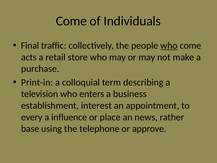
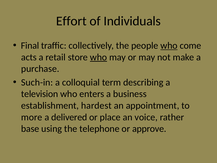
Come at (71, 21): Come -> Effort
who at (99, 57) underline: none -> present
Print-in: Print-in -> Such-in
interest: interest -> hardest
every: every -> more
influence: influence -> delivered
news: news -> voice
